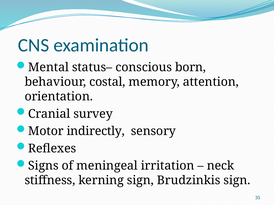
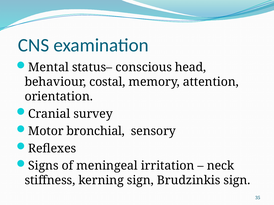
born: born -> head
indirectly: indirectly -> bronchial
